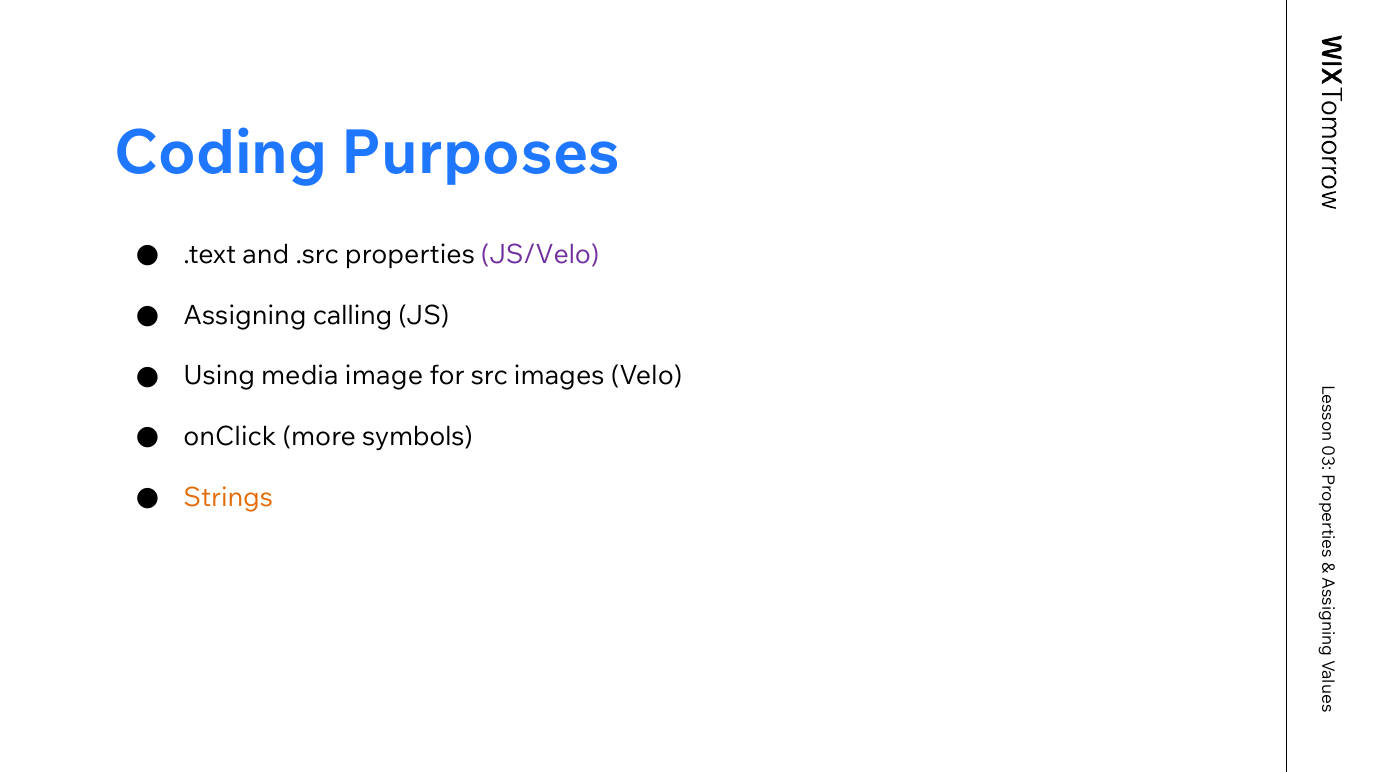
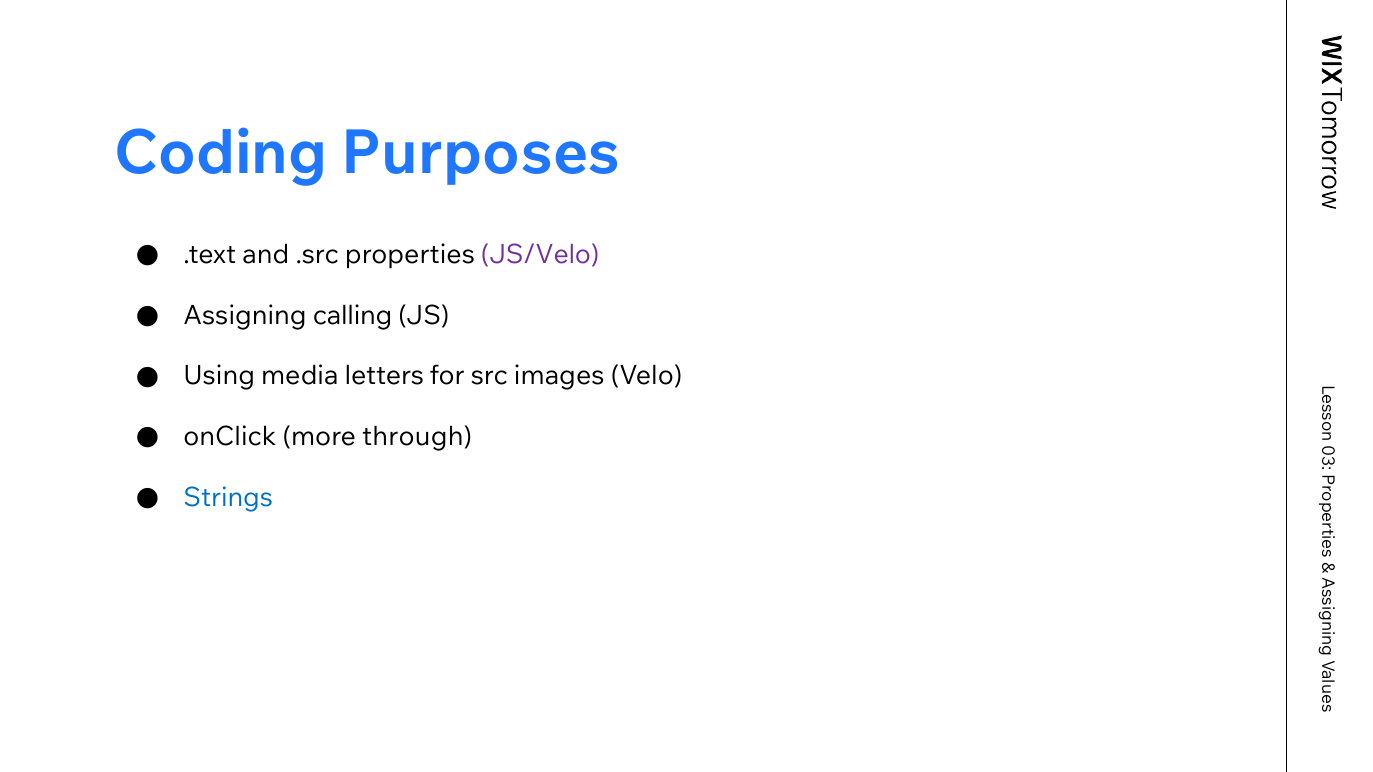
image: image -> letters
symbols: symbols -> through
Strings colour: orange -> blue
